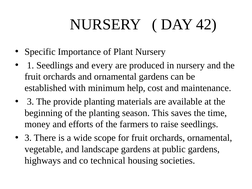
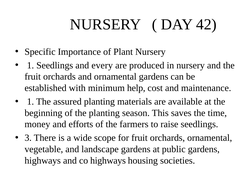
3 at (30, 102): 3 -> 1
provide: provide -> assured
co technical: technical -> highways
